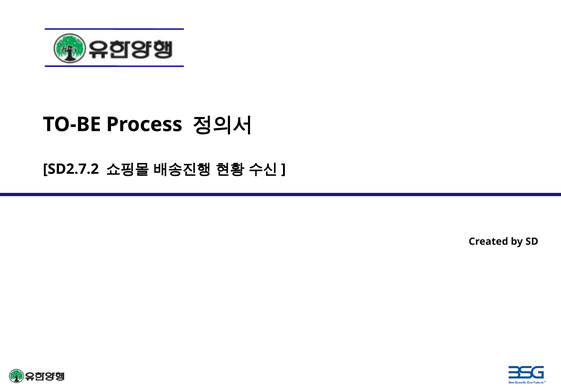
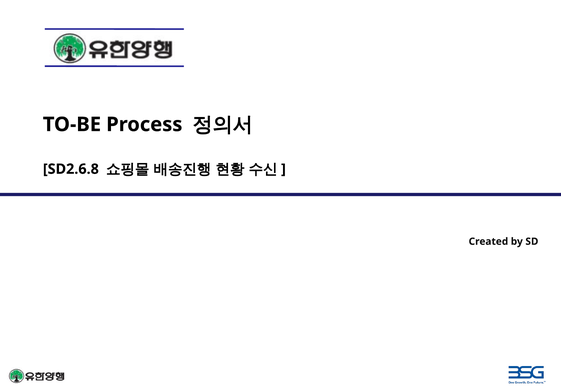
SD2.7.2: SD2.7.2 -> SD2.6.8
